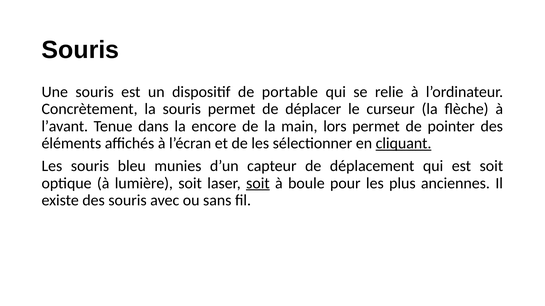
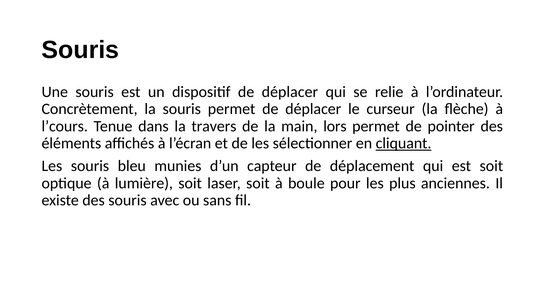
dispositif de portable: portable -> déplacer
l’avant: l’avant -> l’cours
encore: encore -> travers
soit at (258, 183) underline: present -> none
